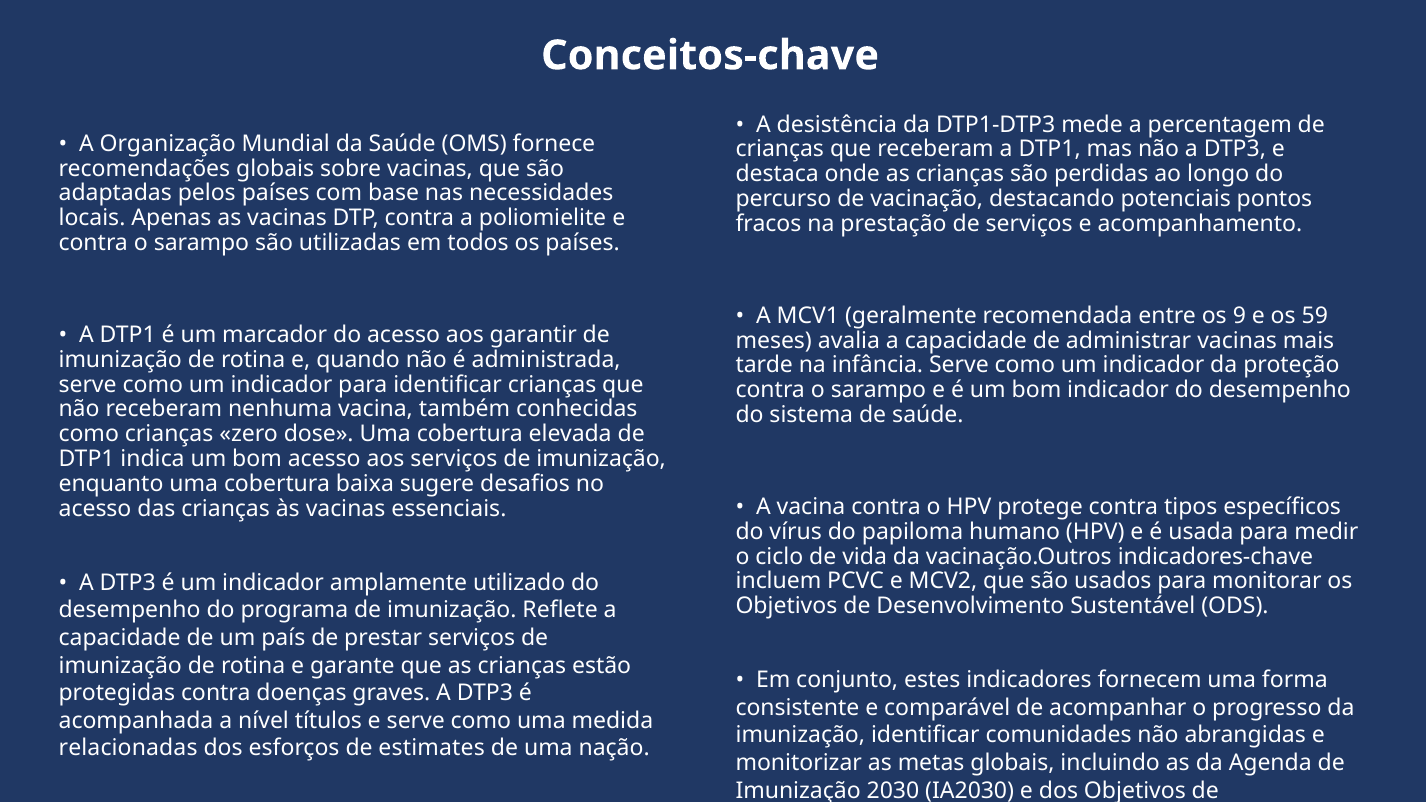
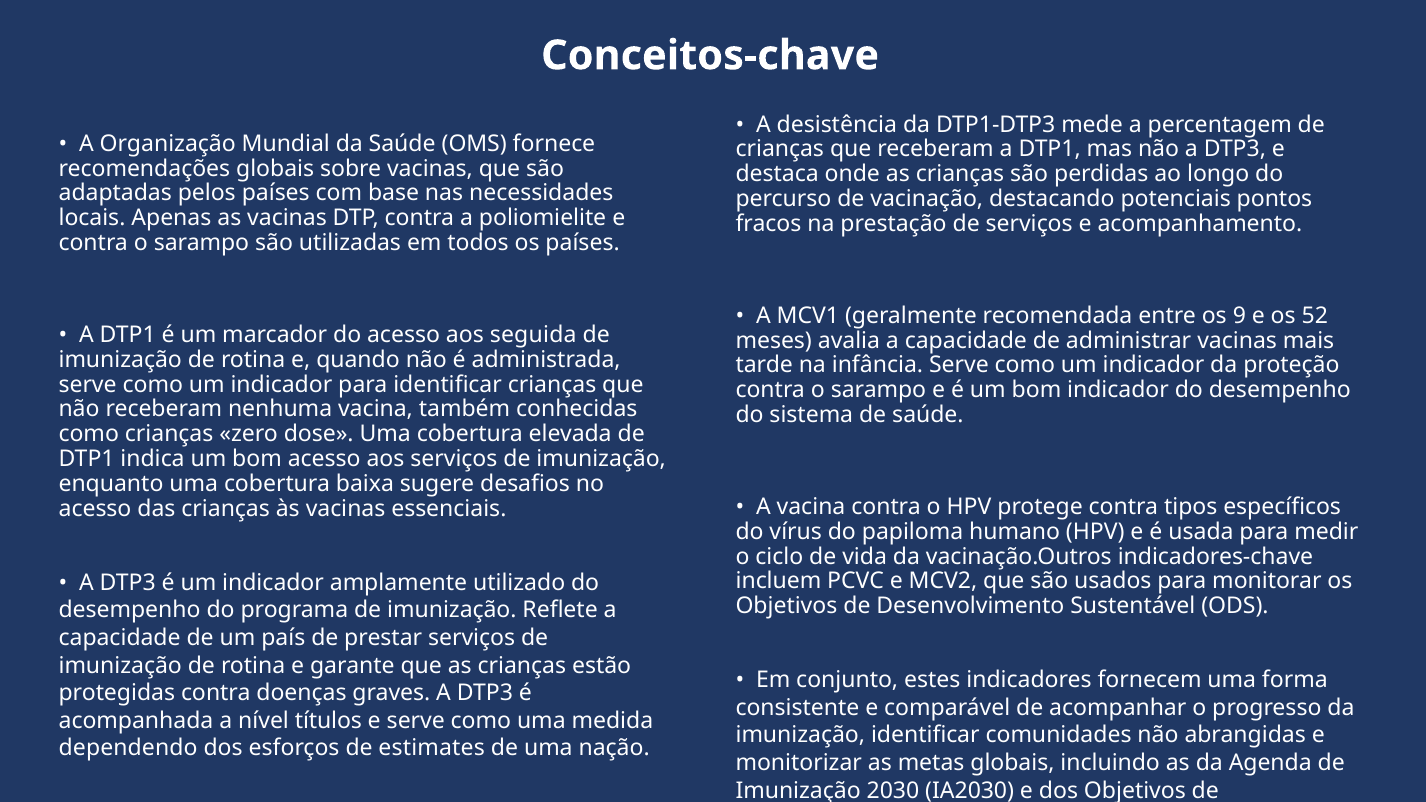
59: 59 -> 52
garantir: garantir -> seguida
relacionadas: relacionadas -> dependendo
